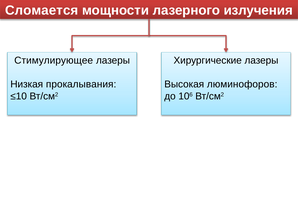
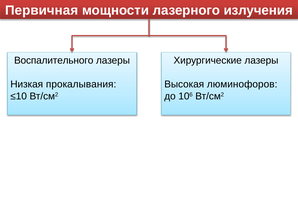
Сломается: Сломается -> Первичная
Стимулирующее: Стимулирующее -> Воспалительного
